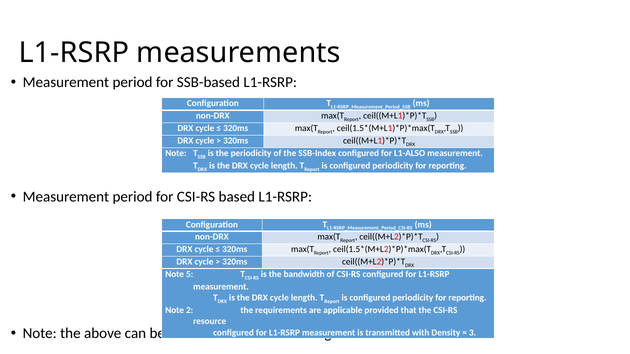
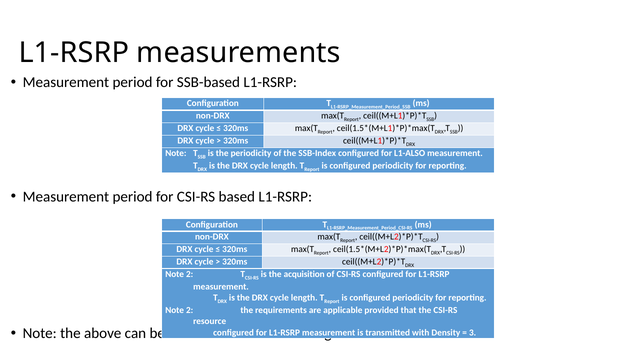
5 at (190, 275): 5 -> 2
bandwidth: bandwidth -> acquisition
